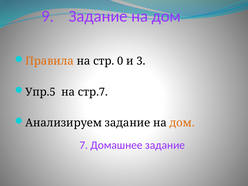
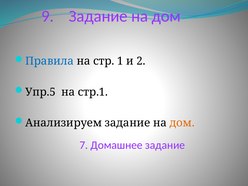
Правила colour: orange -> blue
0: 0 -> 1
3: 3 -> 2
стр.7: стр.7 -> стр.1
